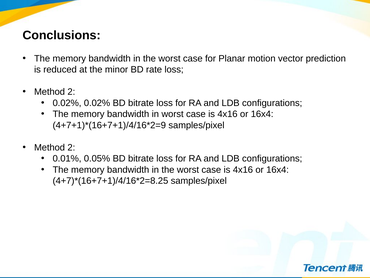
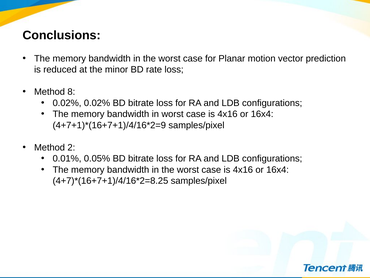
2 at (71, 92): 2 -> 8
